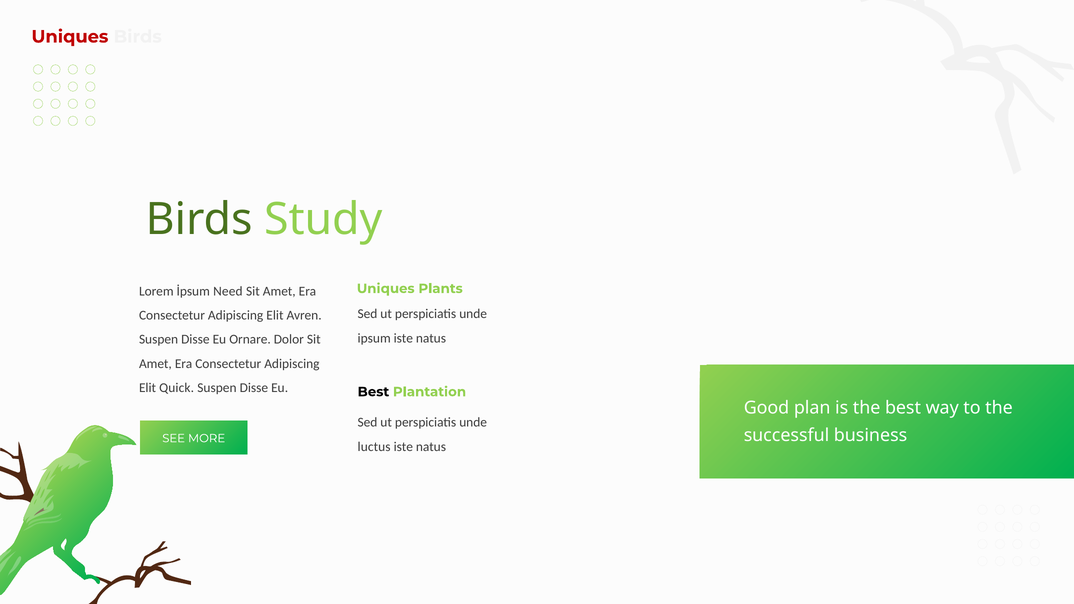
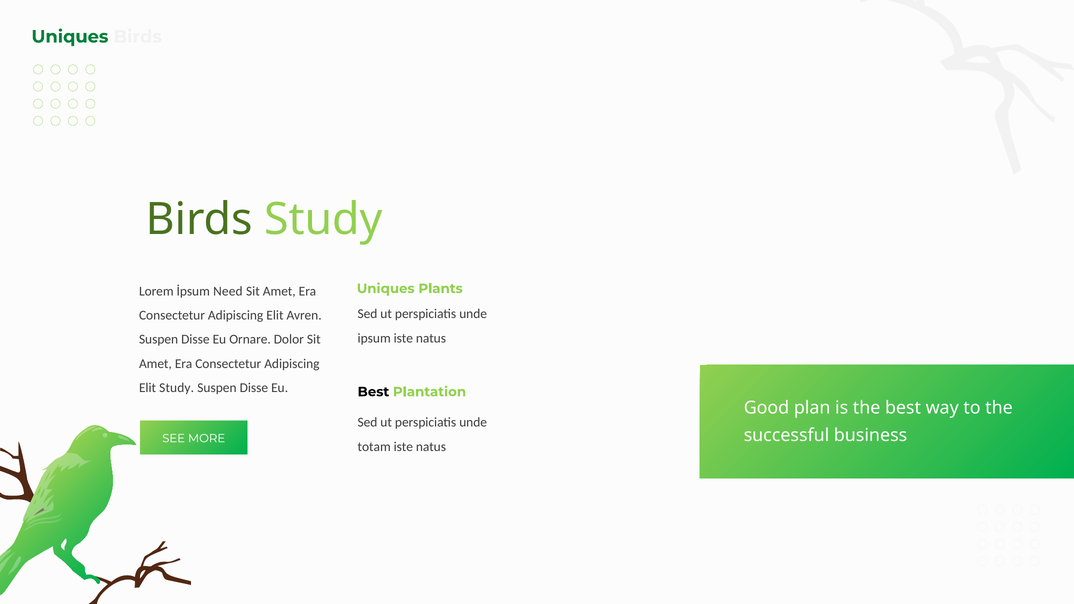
Uniques at (70, 37) colour: red -> green
Elit Quick: Quick -> Study
luctus: luctus -> totam
